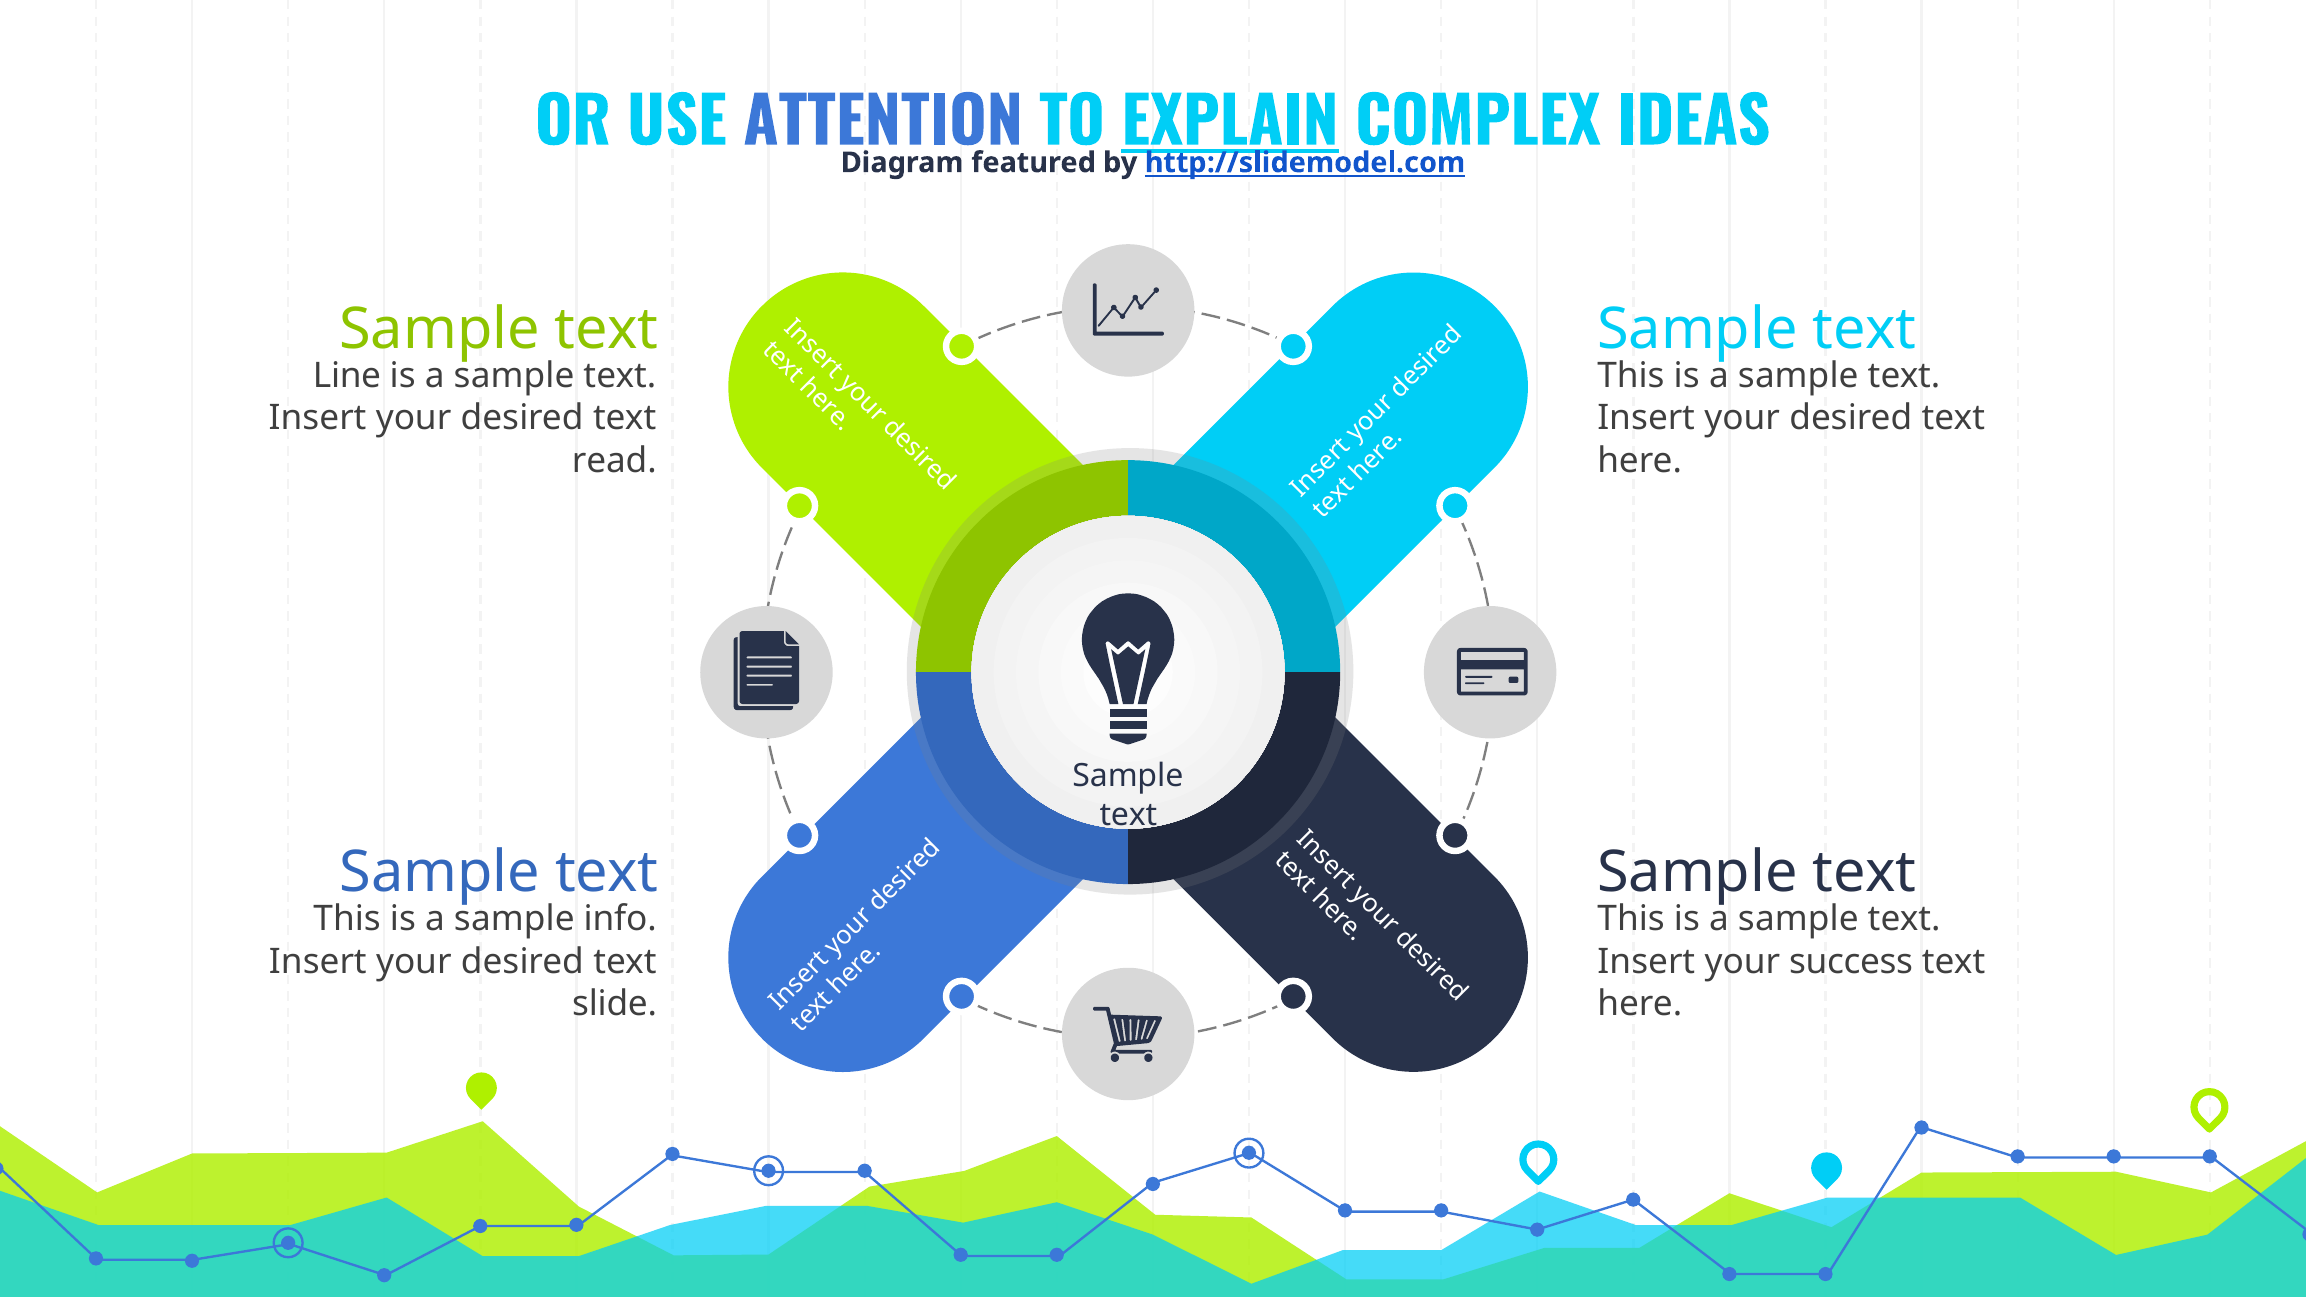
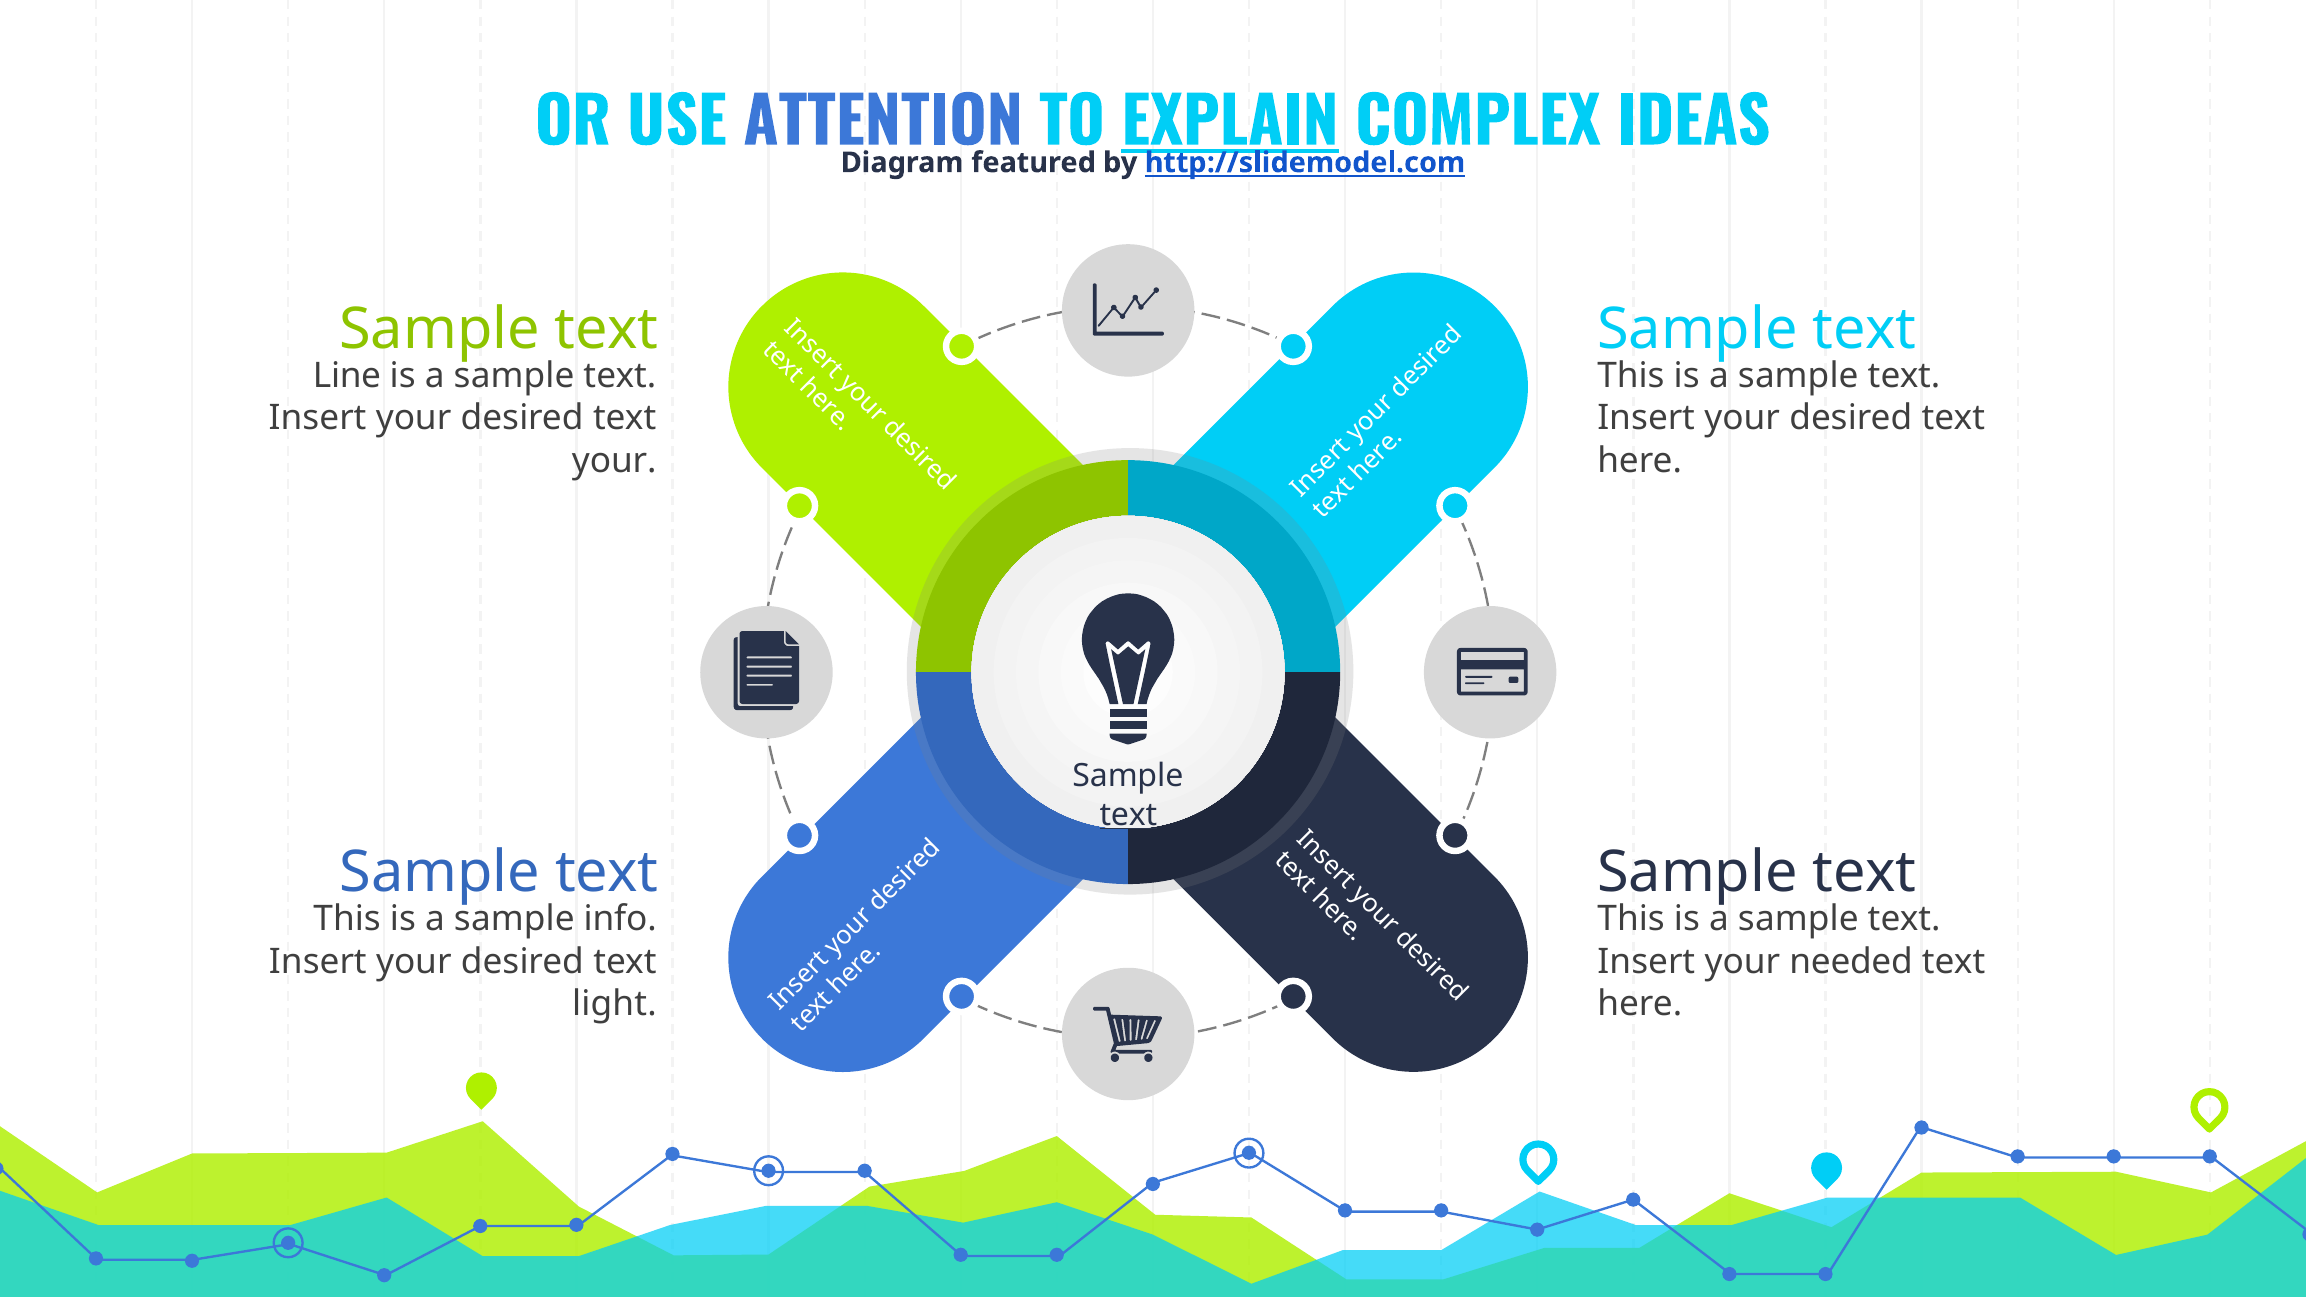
read at (614, 461): read -> your
text at (1128, 815) underline: none -> present
success: success -> needed
slide: slide -> light
